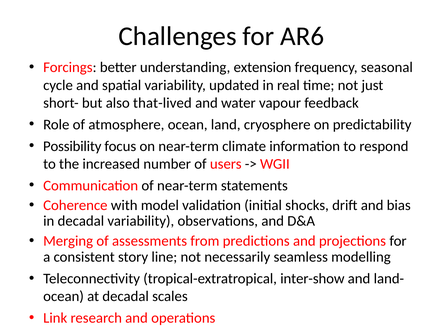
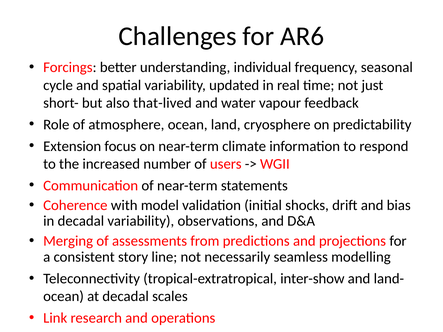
extension: extension -> individual
Possibility: Possibility -> Extension
